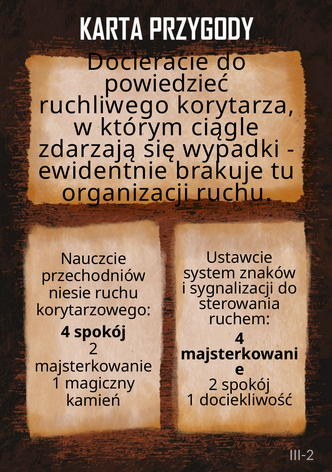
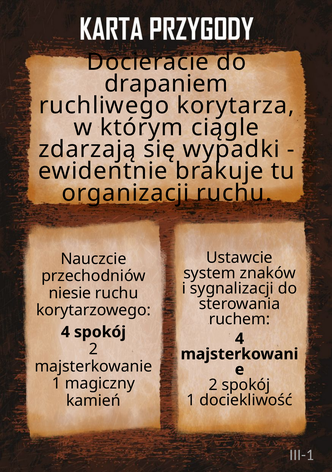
powiedzieć: powiedzieć -> drapaniem
III-2: III-2 -> III-1
